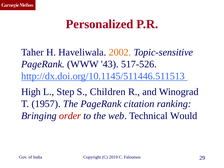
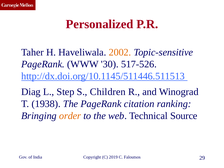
43: 43 -> 30
High: High -> Diag
1957: 1957 -> 1938
order colour: red -> orange
Would: Would -> Source
